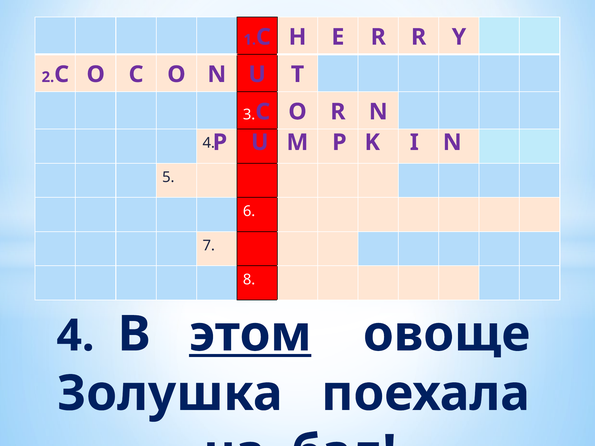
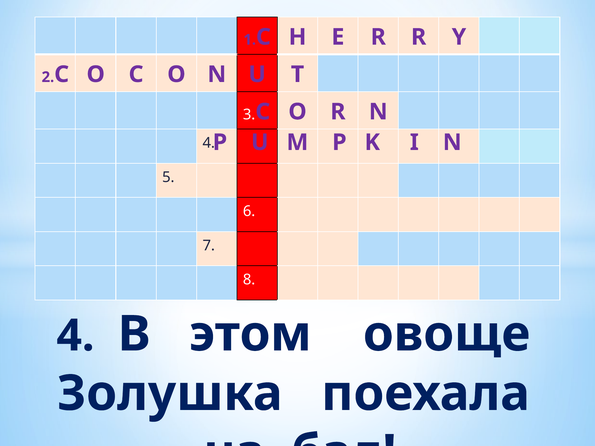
этом underline: present -> none
